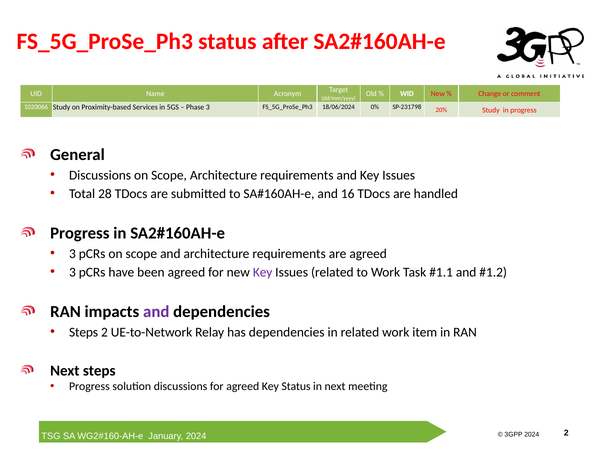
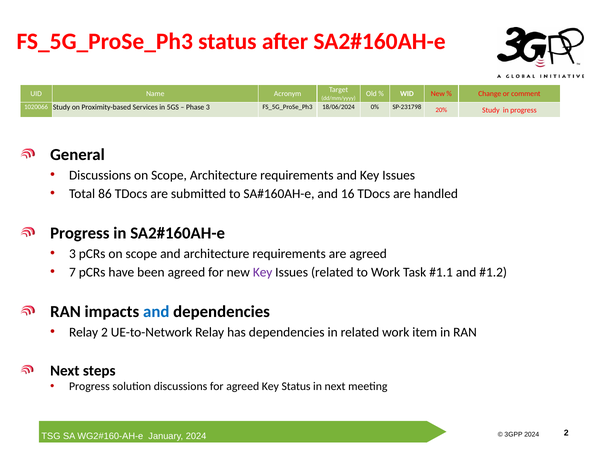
28: 28 -> 86
3 at (72, 272): 3 -> 7
and at (156, 312) colour: purple -> blue
Steps at (84, 332): Steps -> Relay
